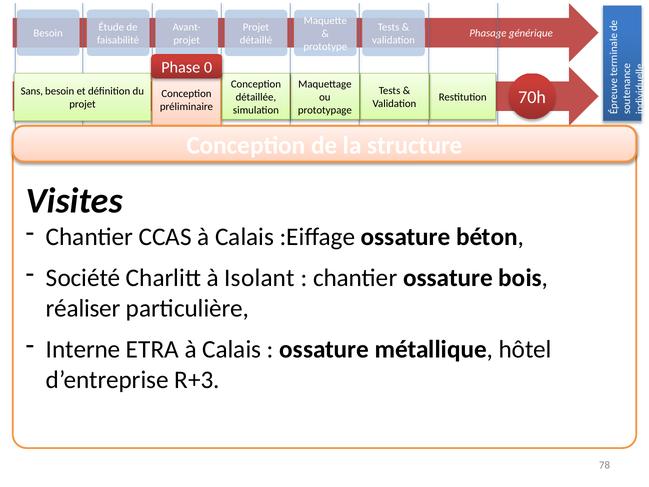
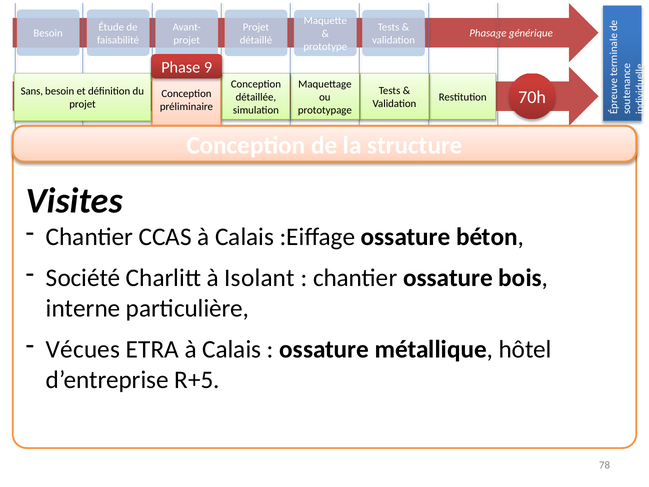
0: 0 -> 9
réaliser: réaliser -> interne
Interne: Interne -> Vécues
R+3: R+3 -> R+5
